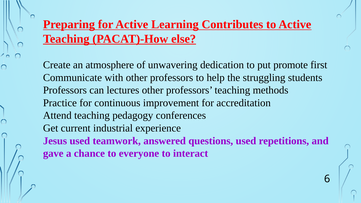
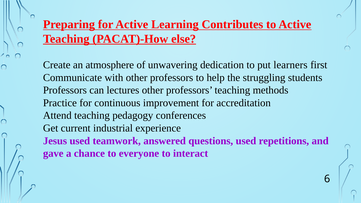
promote: promote -> learners
